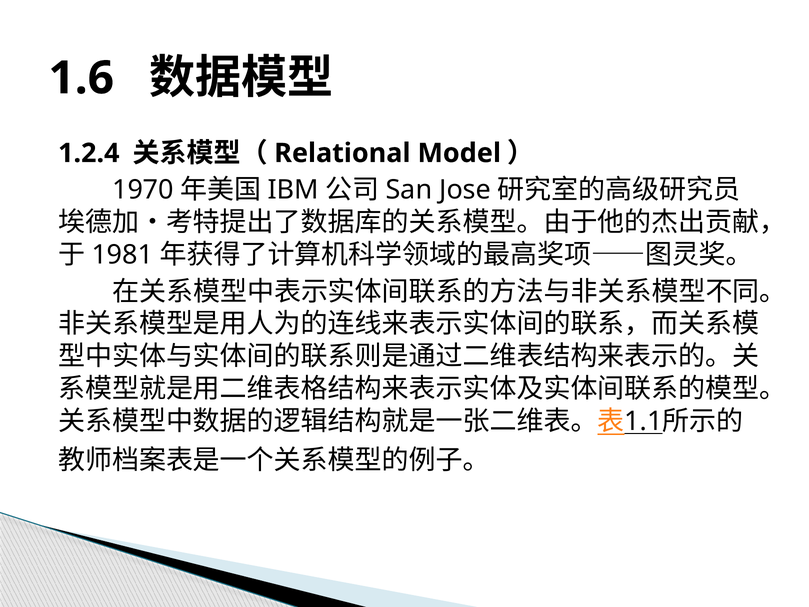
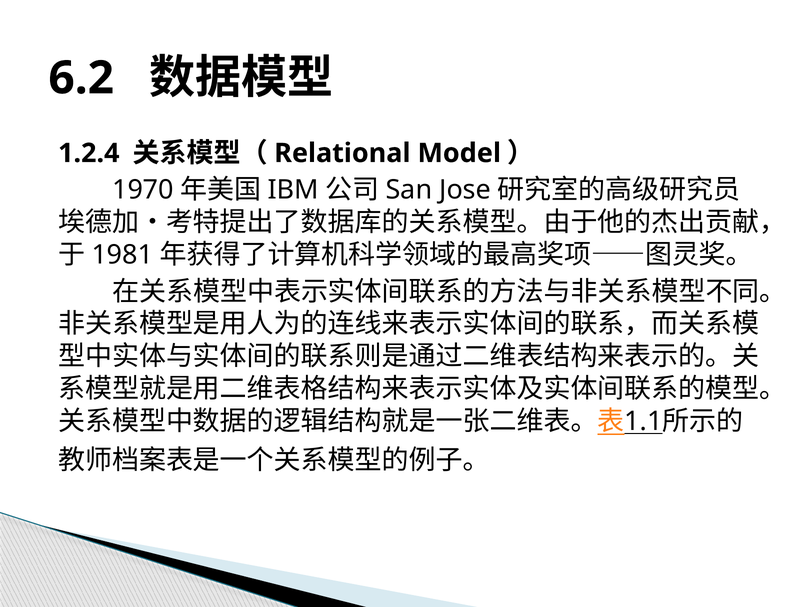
1.6: 1.6 -> 6.2
